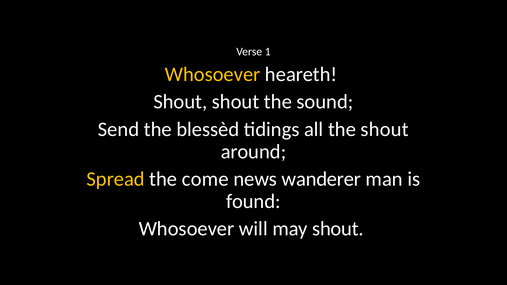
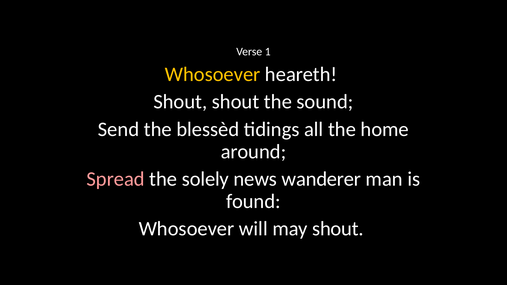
the shout: shout -> home
Spread colour: yellow -> pink
come: come -> solely
